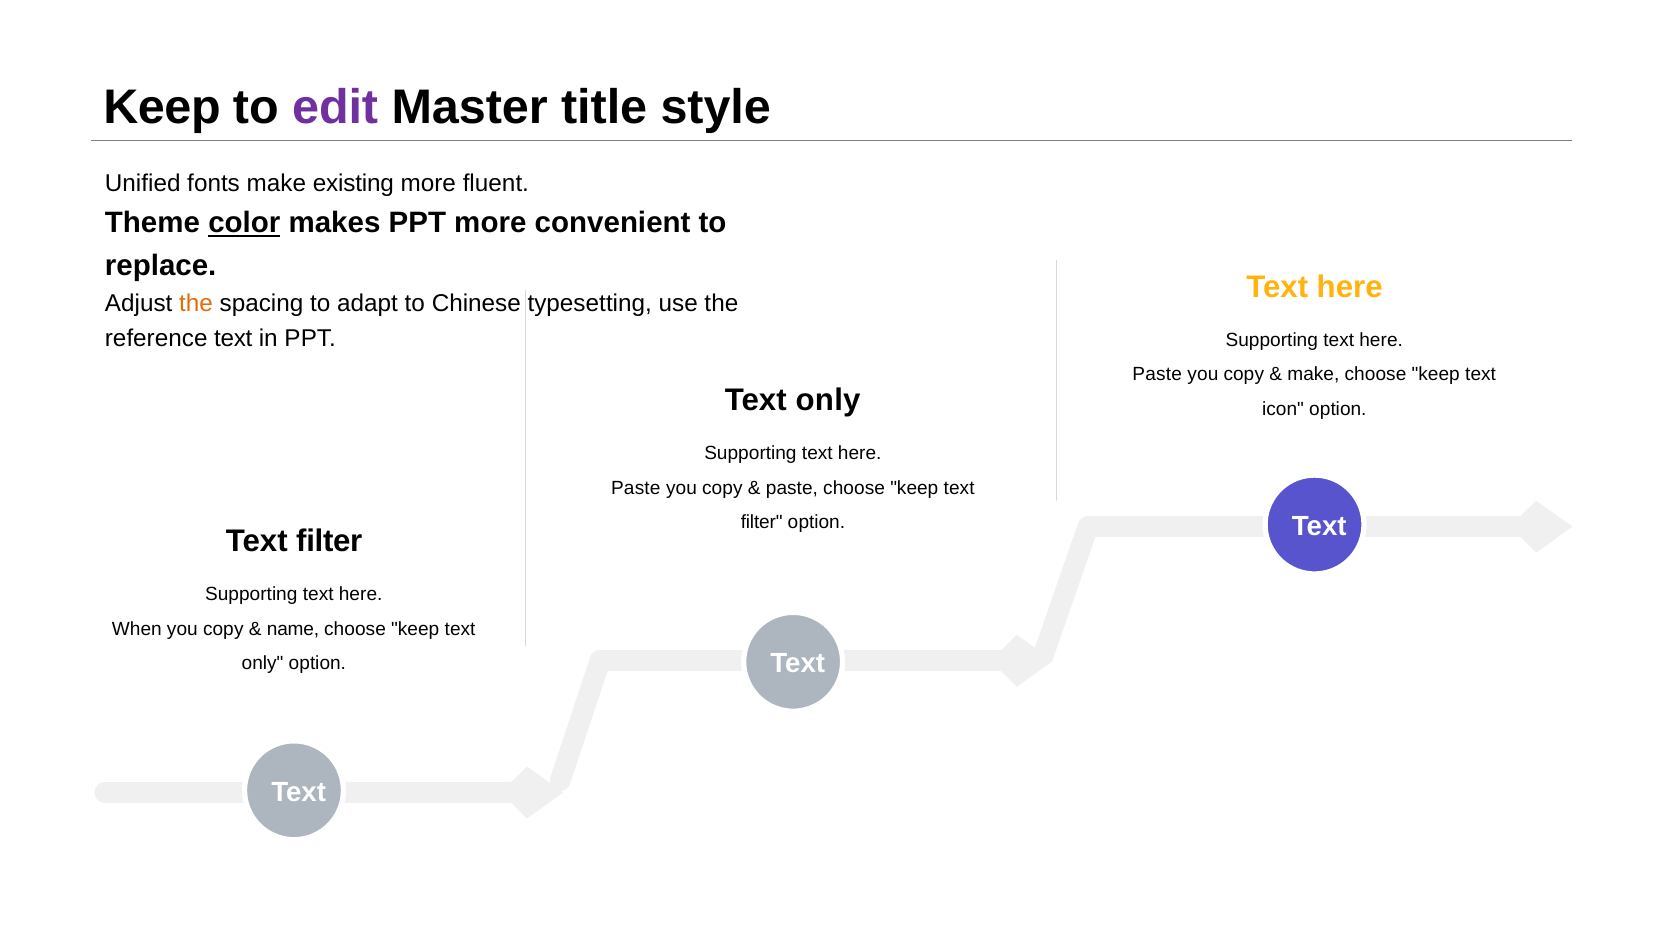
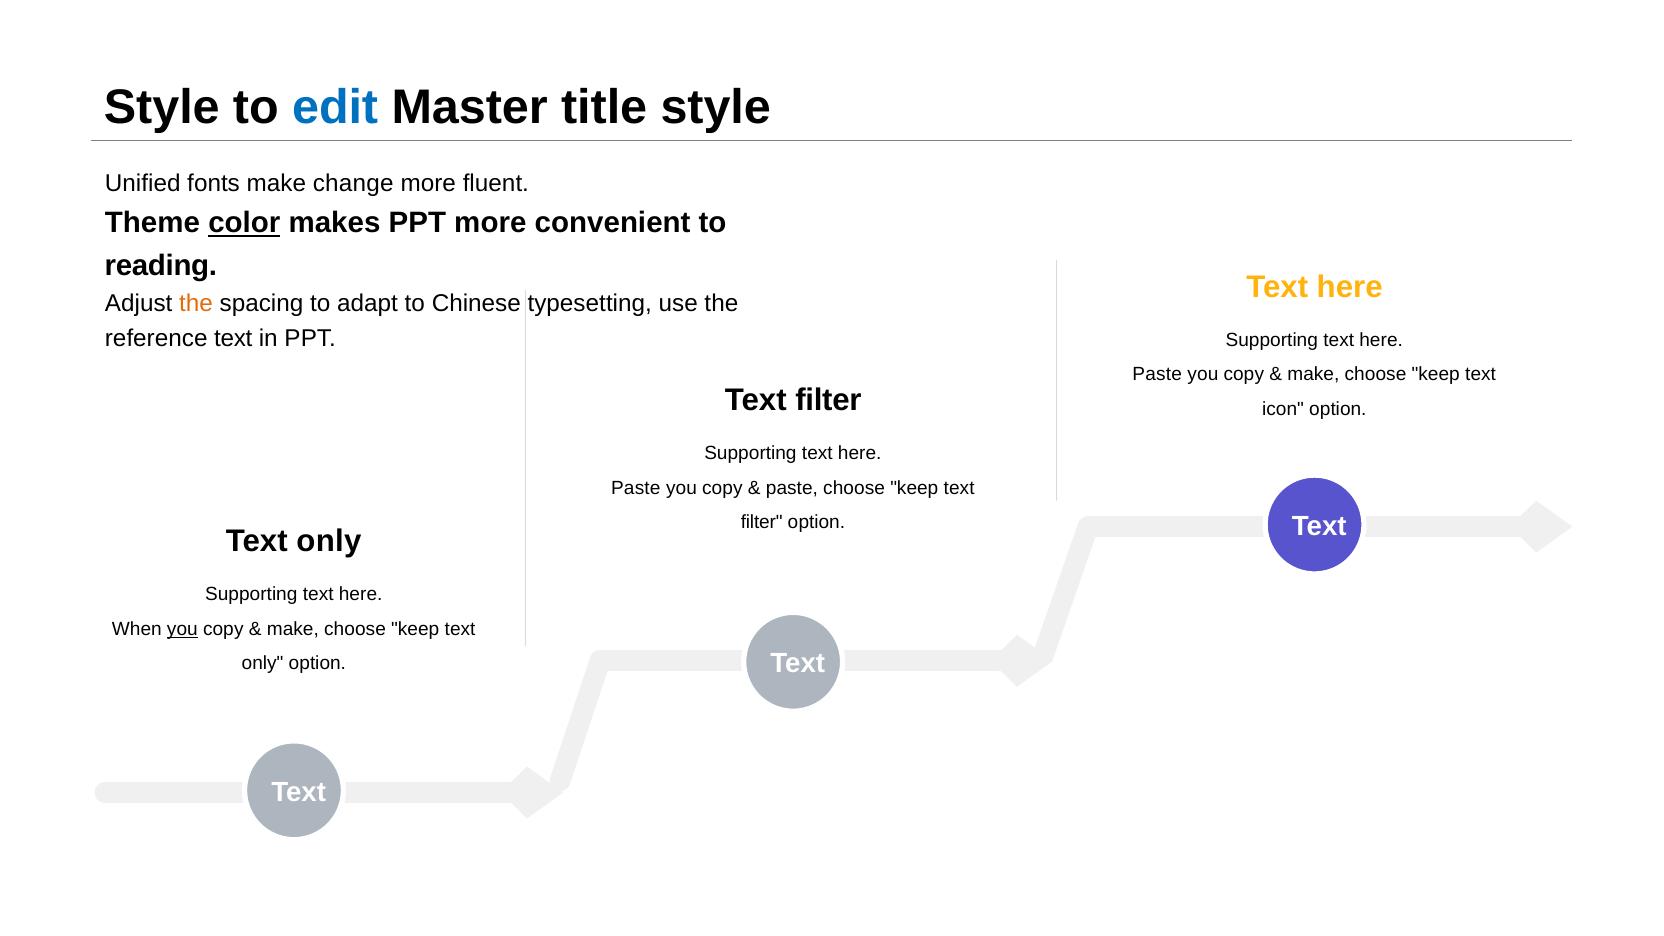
Keep at (162, 108): Keep -> Style
edit colour: purple -> blue
existing: existing -> change
replace: replace -> reading
only at (828, 400): only -> filter
filter at (329, 541): filter -> only
you at (182, 629) underline: none -> present
name at (293, 629): name -> make
